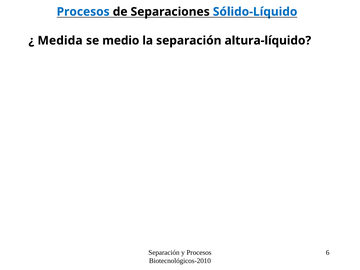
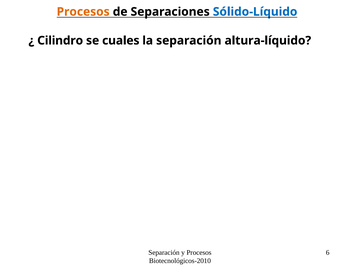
Procesos at (83, 12) colour: blue -> orange
Medida: Medida -> Cilindro
medio: medio -> cuales
